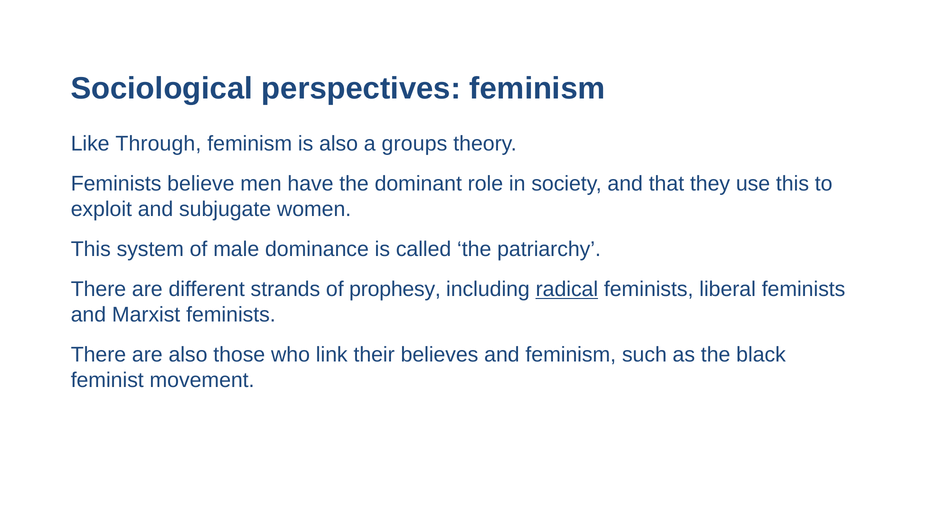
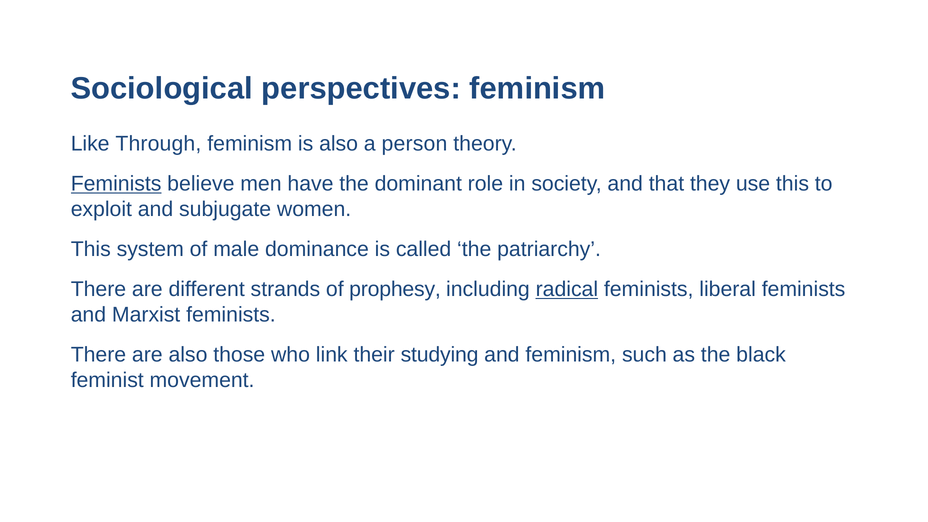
groups: groups -> person
Feminists at (116, 184) underline: none -> present
believes: believes -> studying
